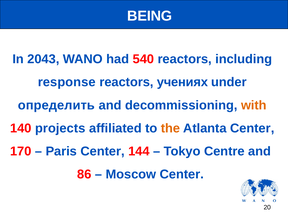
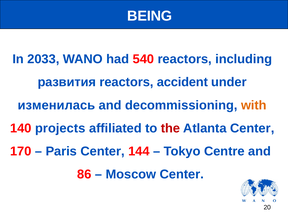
2043: 2043 -> 2033
response: response -> развития
учениях: учениях -> accident
определить: определить -> изменилась
the colour: orange -> red
